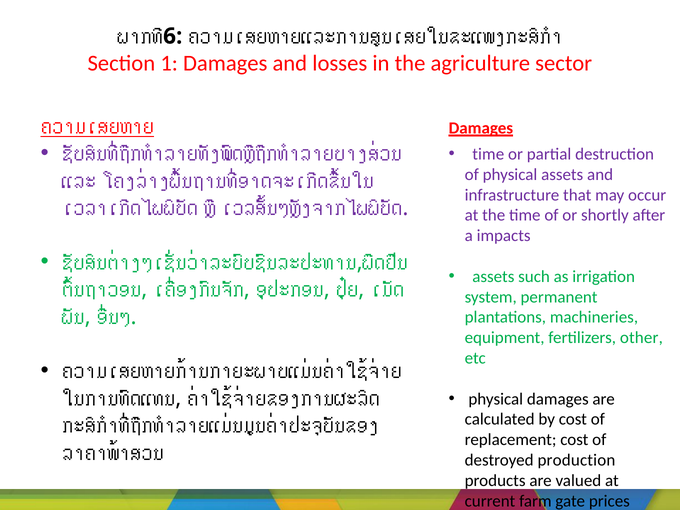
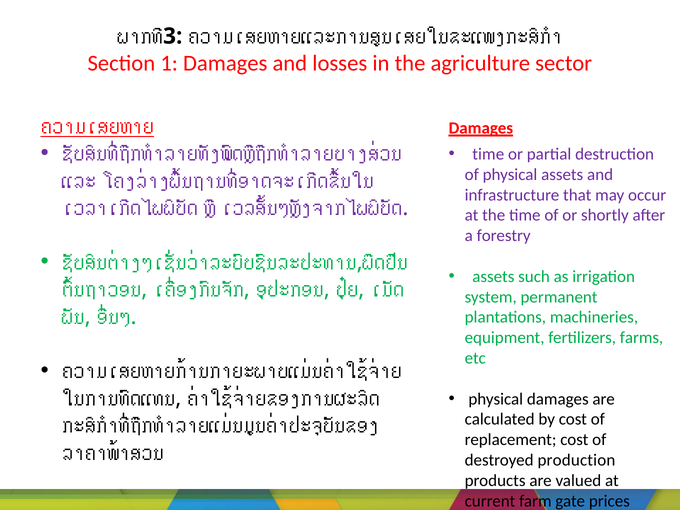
6: 6 -> 3
impacts: impacts -> forestry
other: other -> farms
